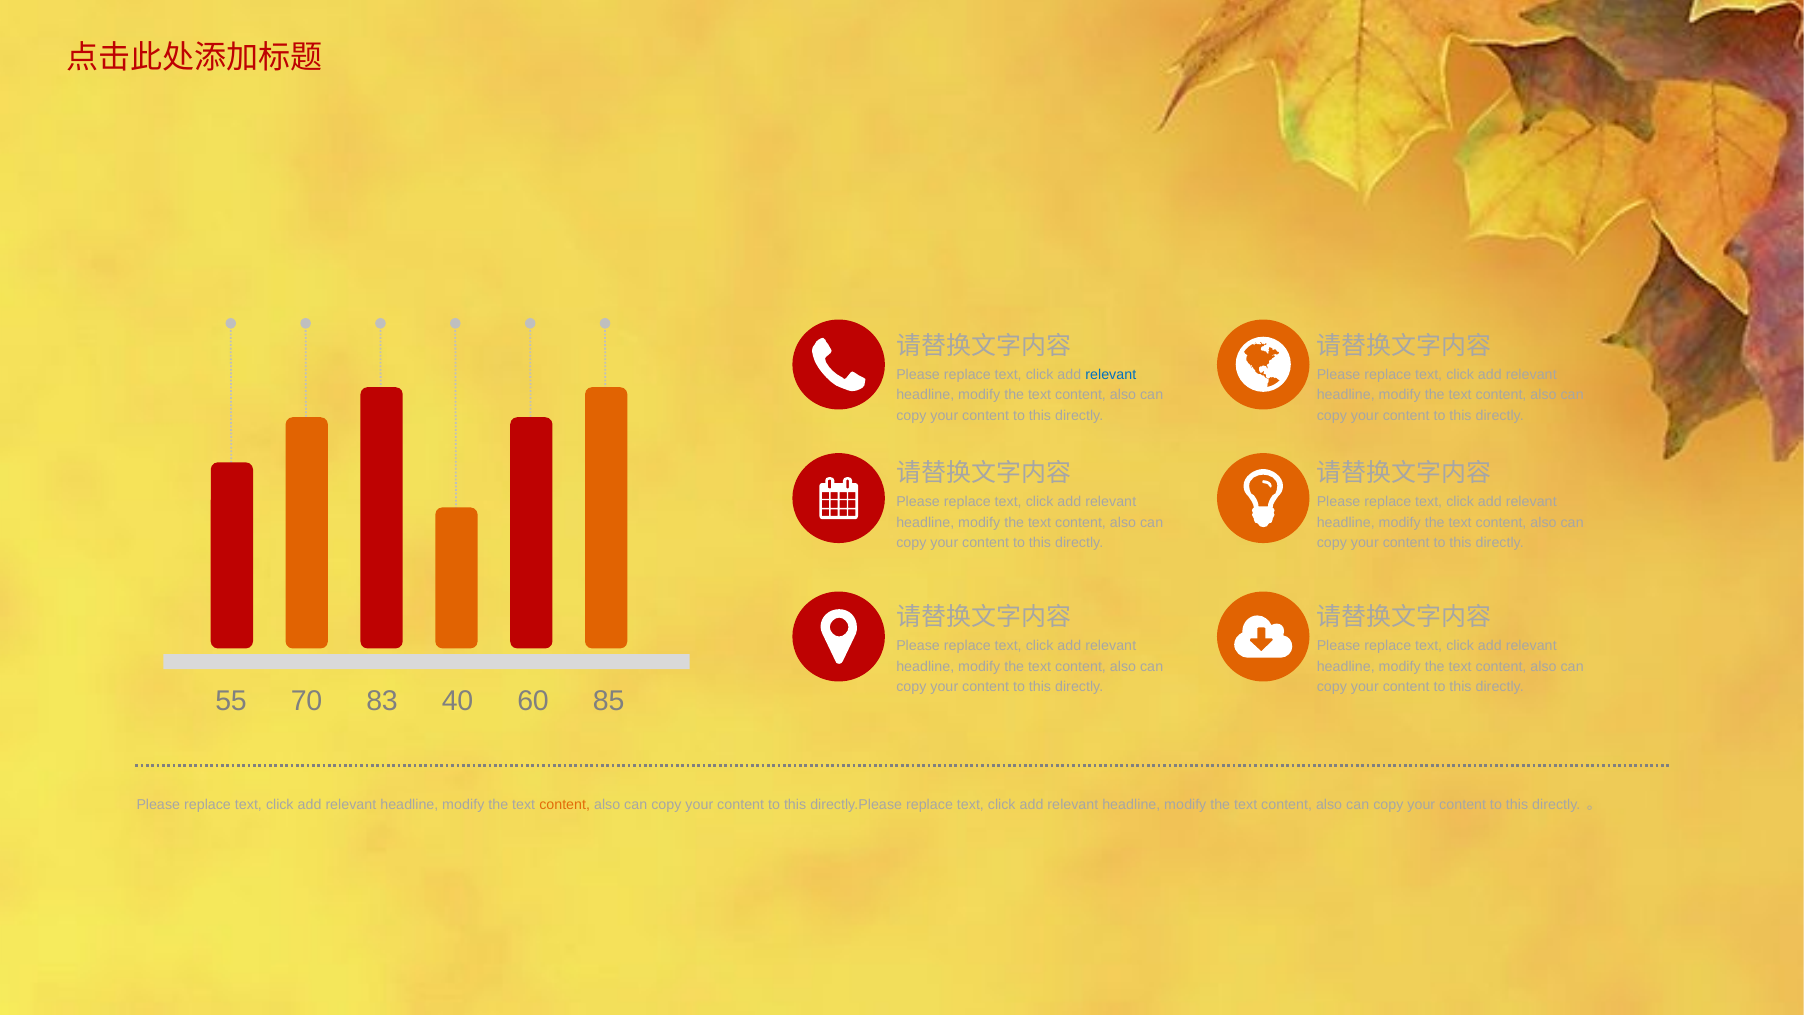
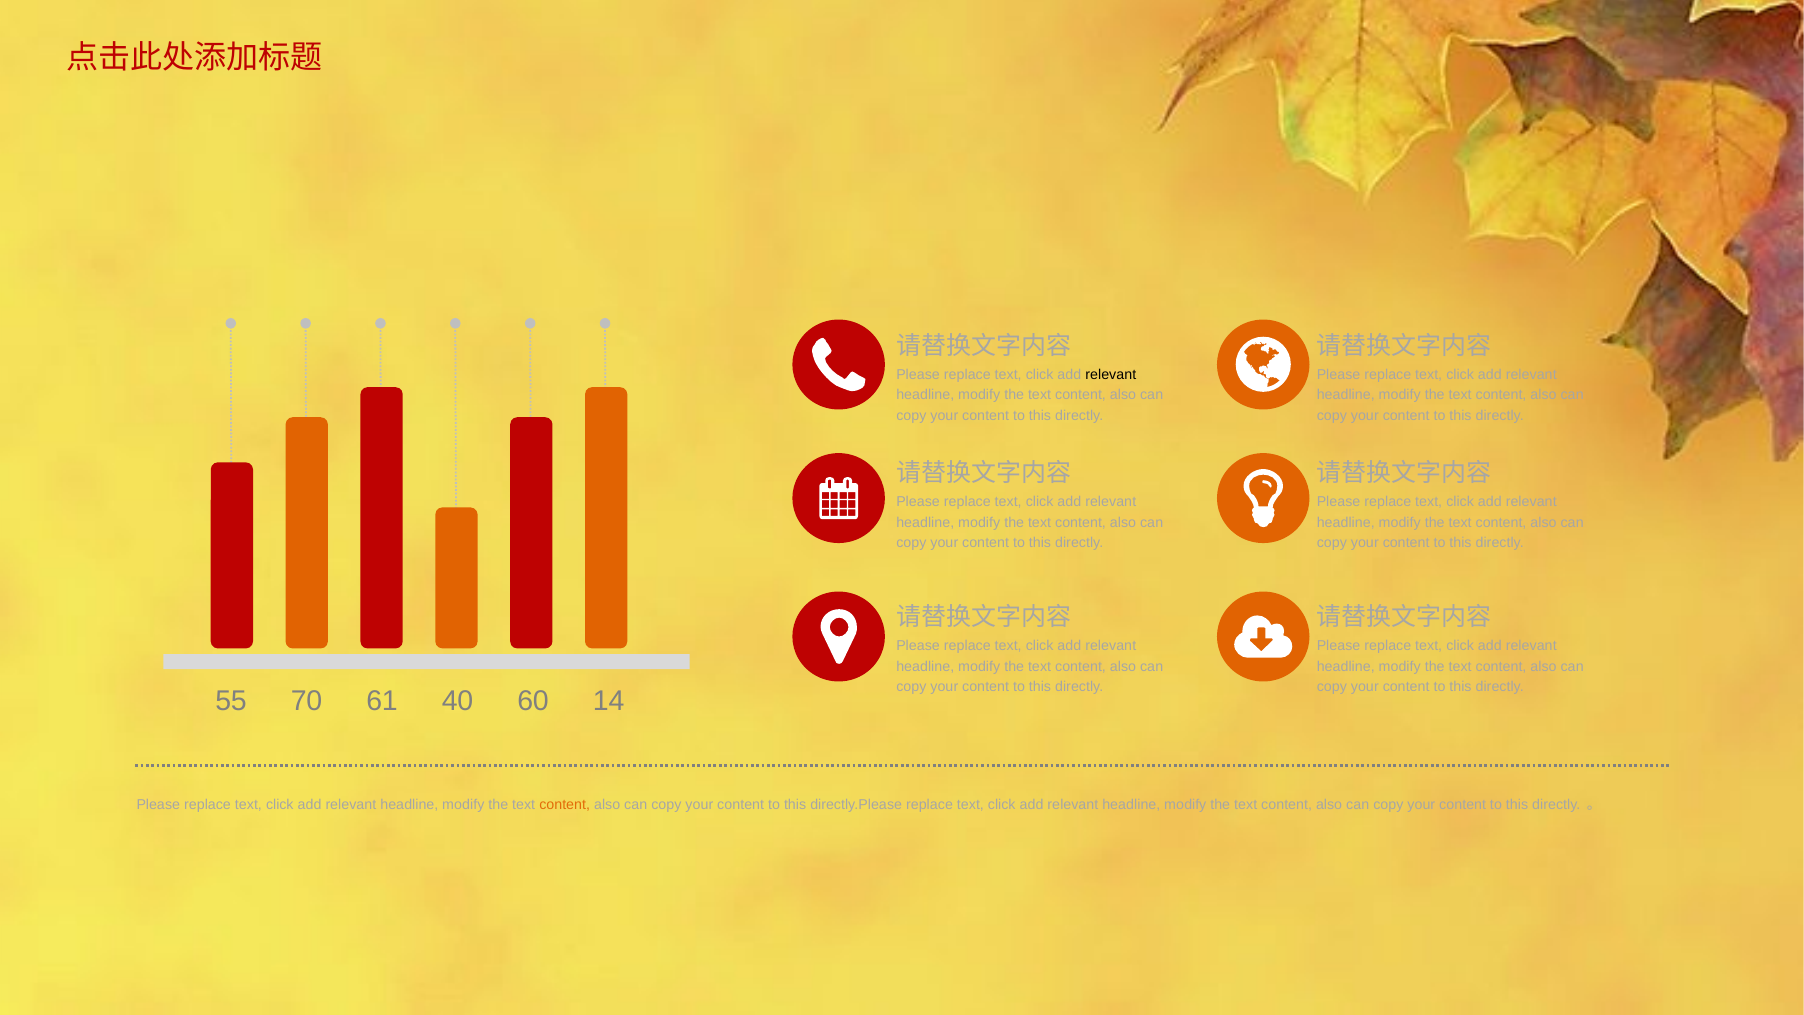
relevant at (1111, 374) colour: blue -> black
83: 83 -> 61
85: 85 -> 14
